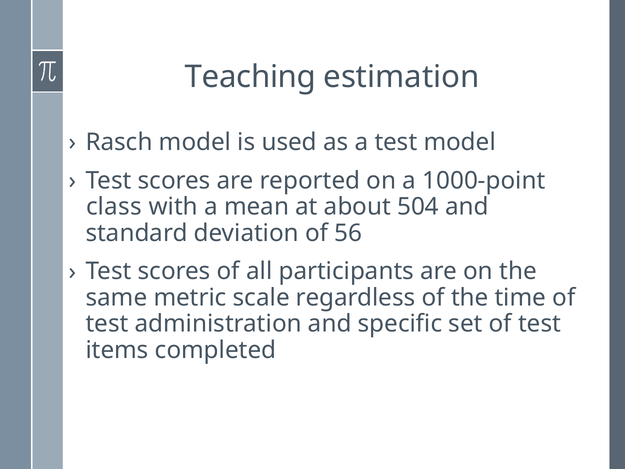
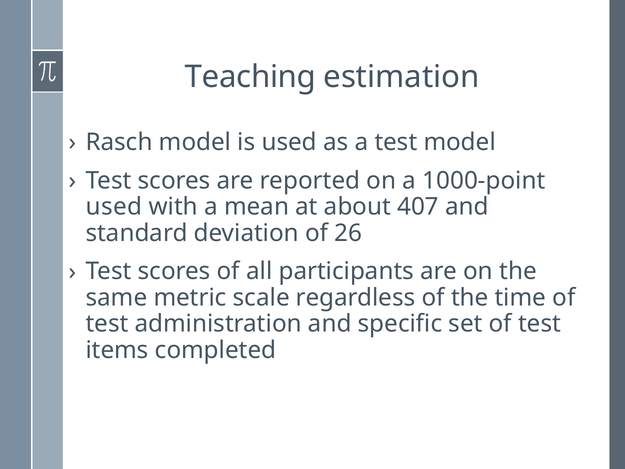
class at (114, 207): class -> used
504: 504 -> 407
56: 56 -> 26
